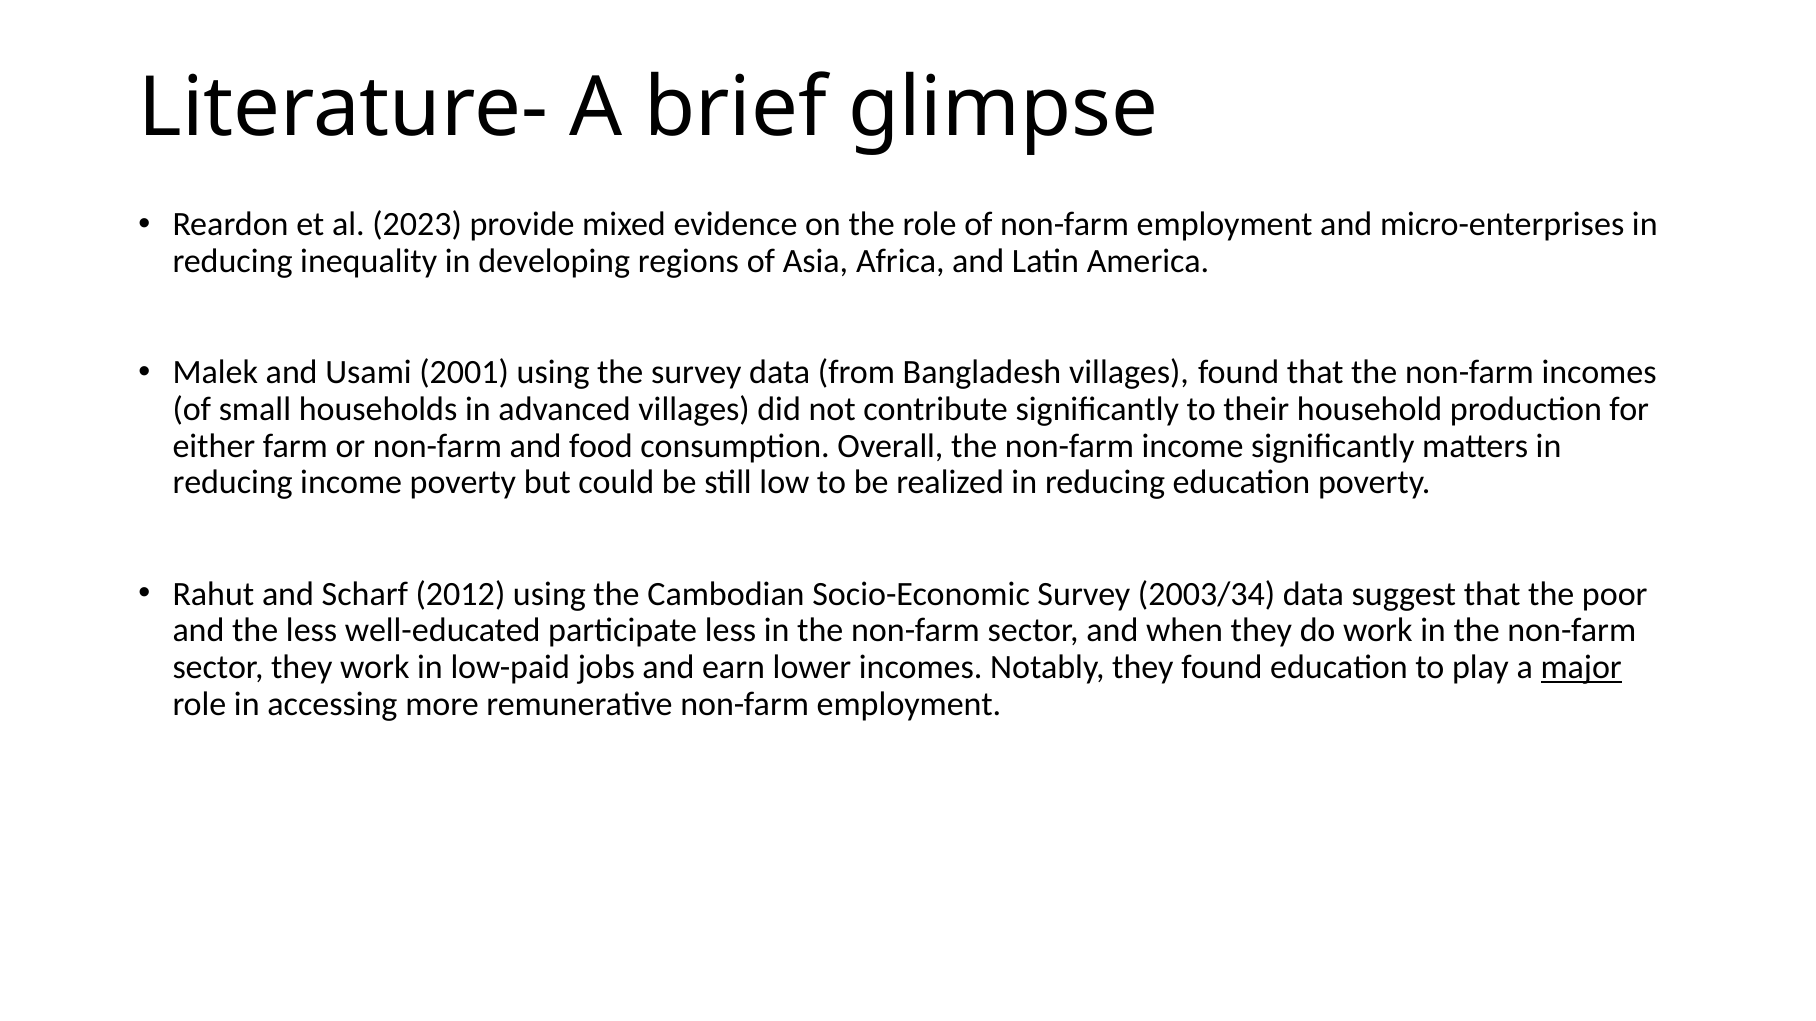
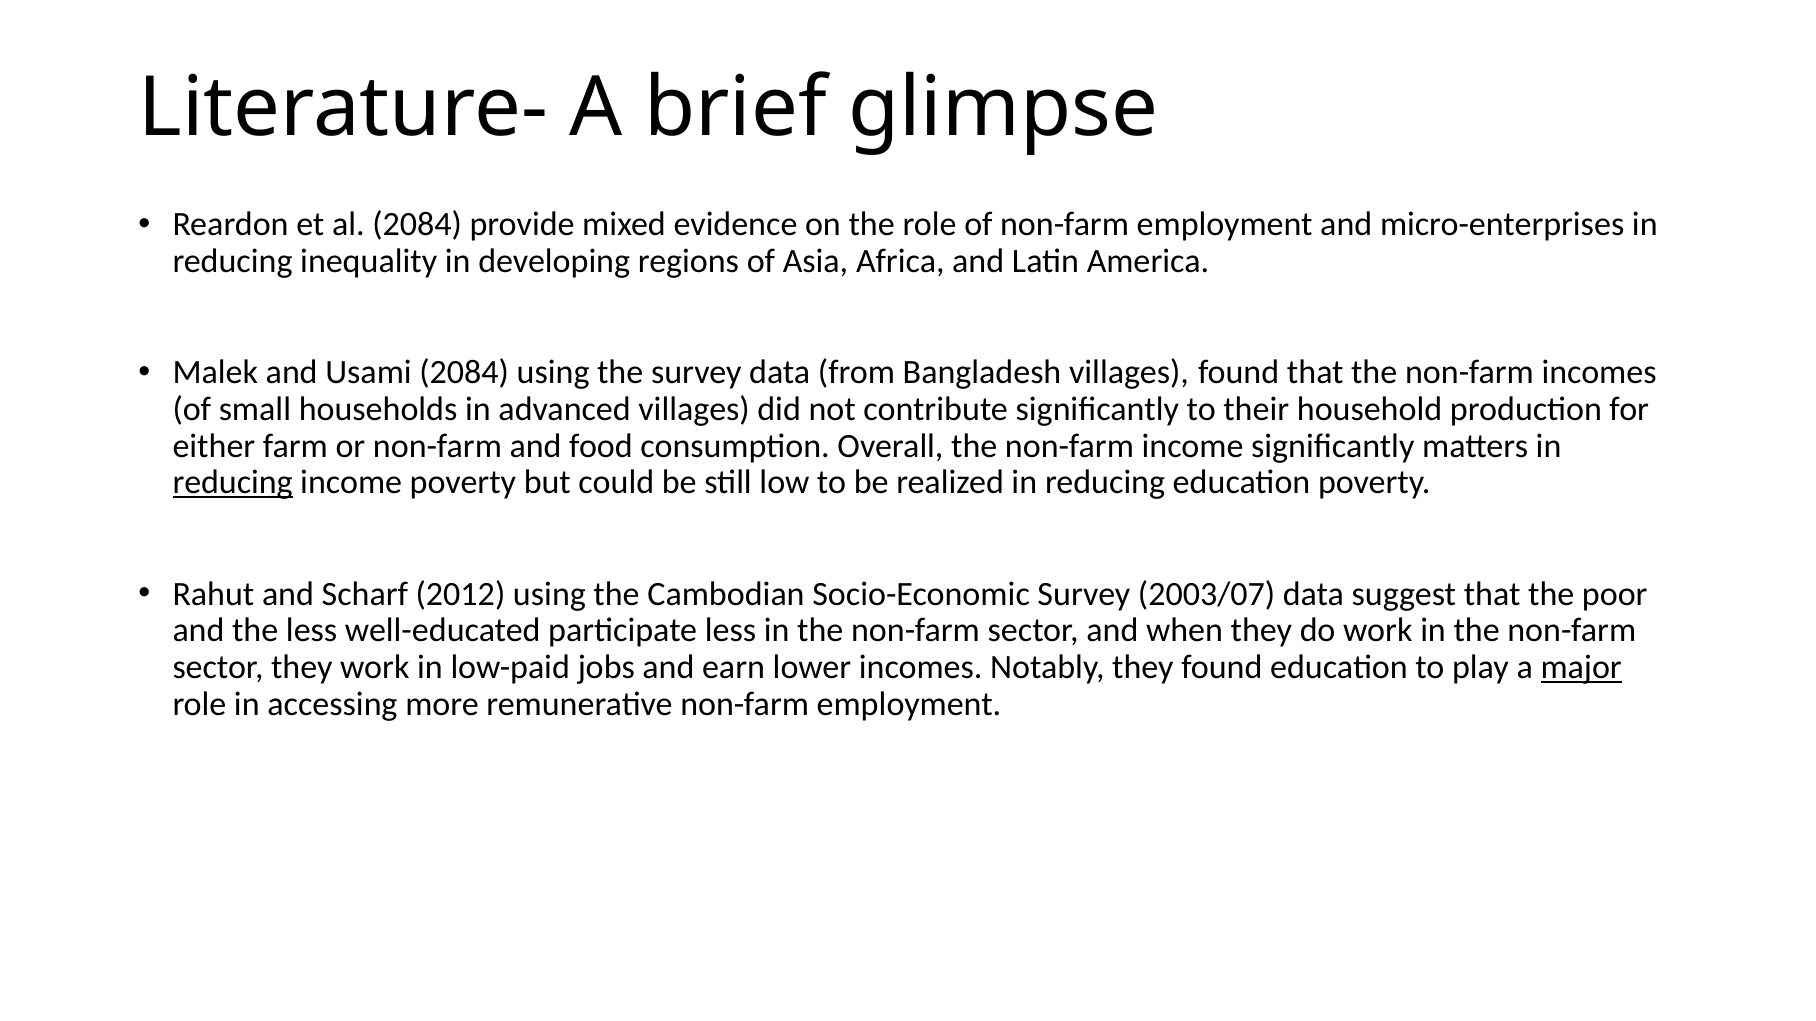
al 2023: 2023 -> 2084
Usami 2001: 2001 -> 2084
reducing at (233, 483) underline: none -> present
2003/34: 2003/34 -> 2003/07
